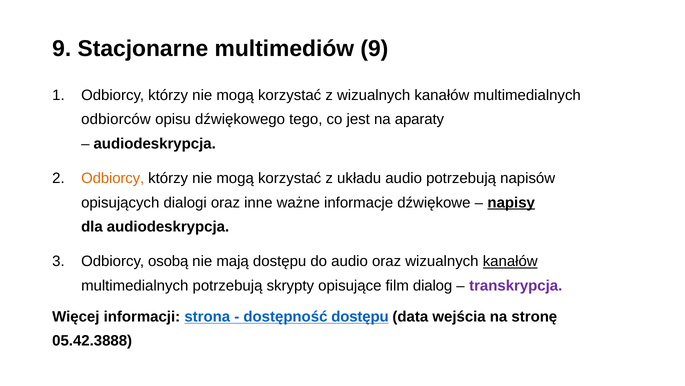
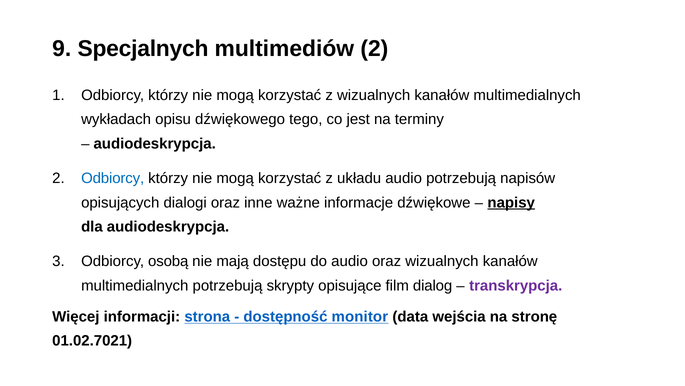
Stacjonarne: Stacjonarne -> Specjalnych
multimediów 9: 9 -> 2
odbiorców: odbiorców -> wykładach
aparaty: aparaty -> terminy
Odbiorcy at (113, 178) colour: orange -> blue
kanałów at (510, 261) underline: present -> none
dostępność dostępu: dostępu -> monitor
05.42.3888: 05.42.3888 -> 01.02.7021
